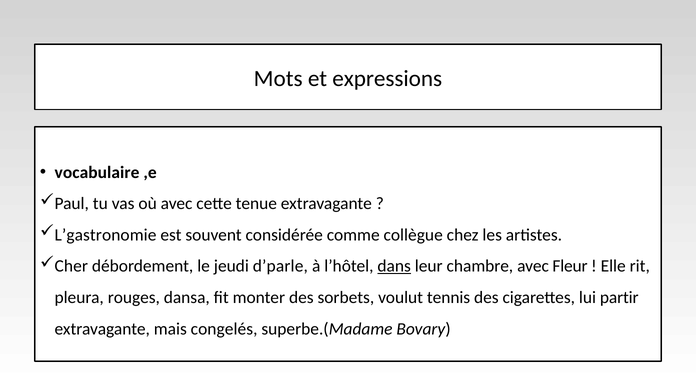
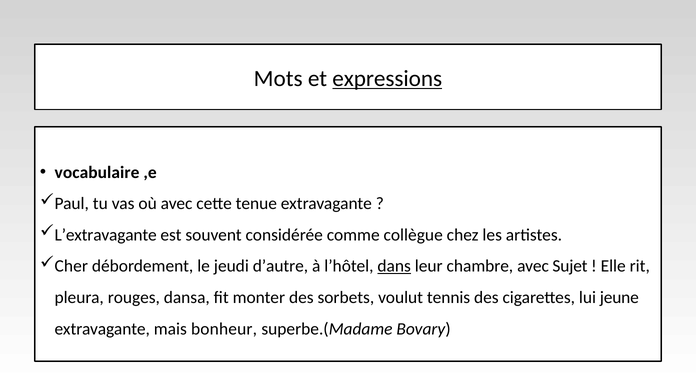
expressions underline: none -> present
L’gastronomie: L’gastronomie -> L’extravagante
d’parle: d’parle -> d’autre
Fleur: Fleur -> Sujet
partir: partir -> jeune
congelés: congelés -> bonheur
